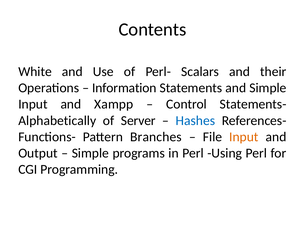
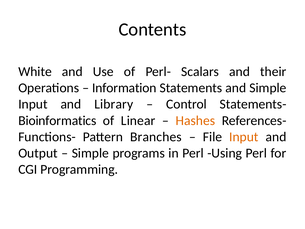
Xampp: Xampp -> Library
Alphabetically: Alphabetically -> Bioinformatics
Server: Server -> Linear
Hashes colour: blue -> orange
